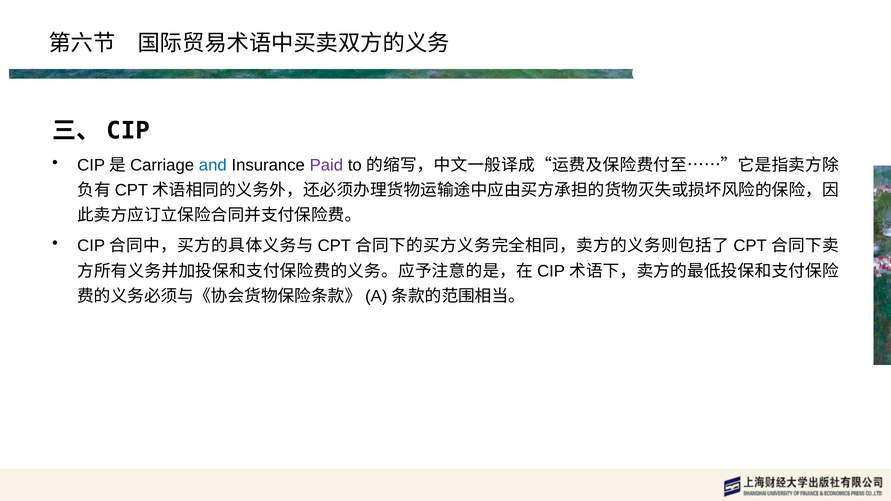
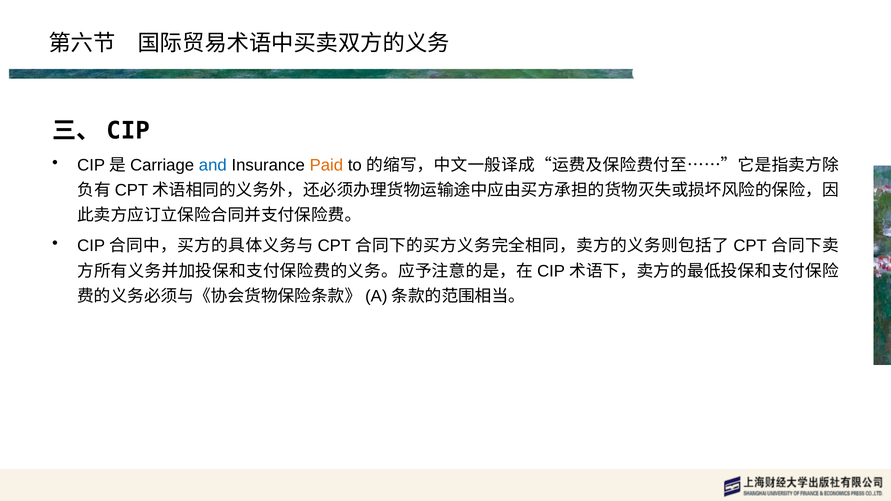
Paid colour: purple -> orange
